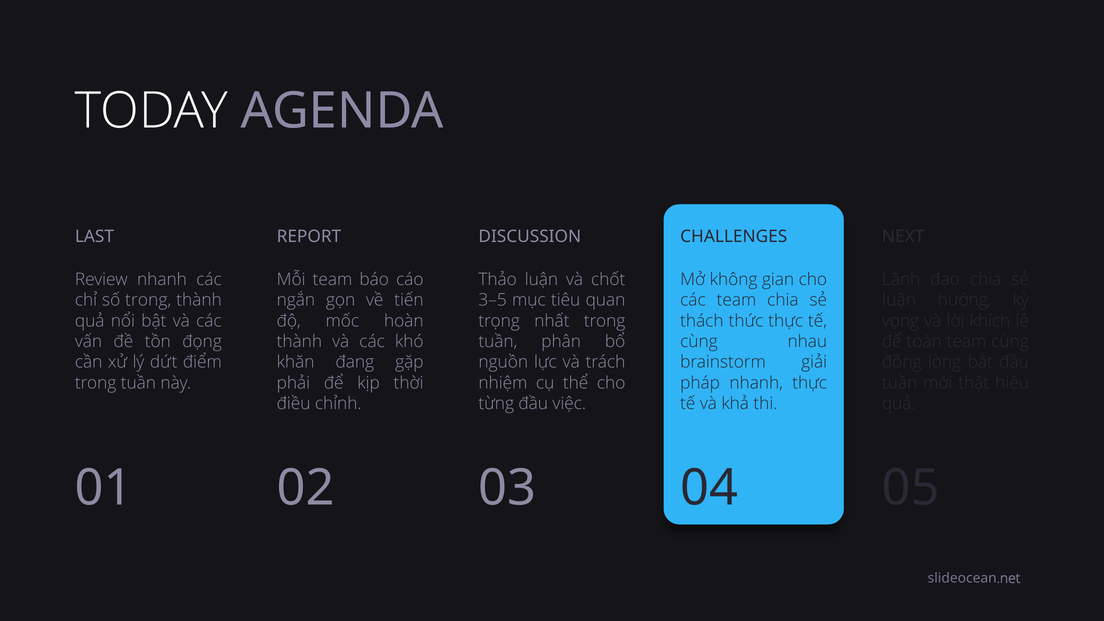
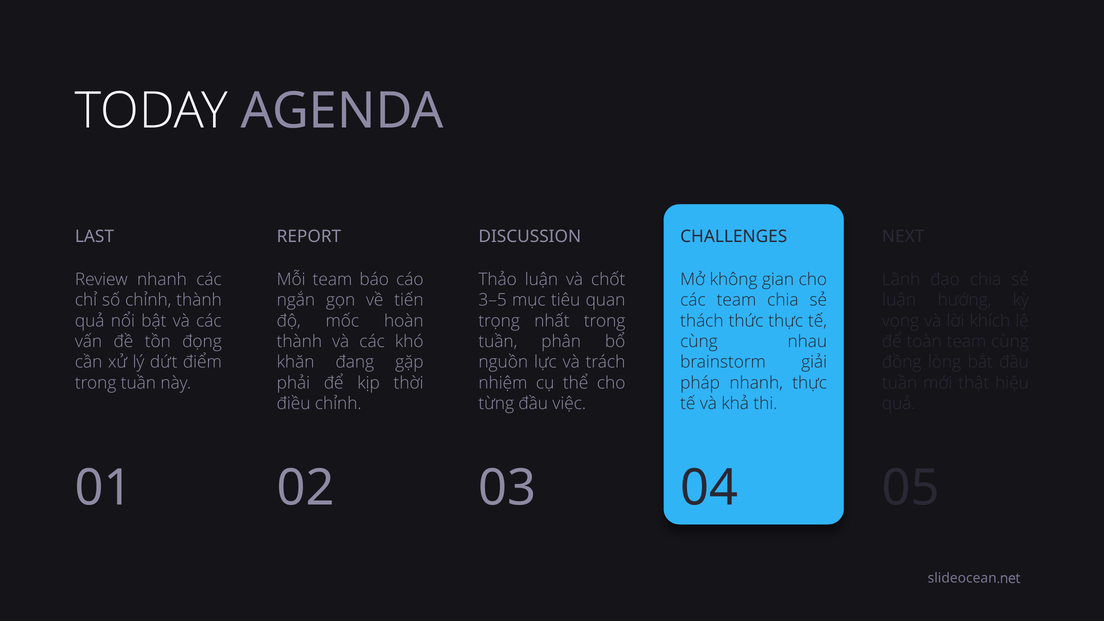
số trong: trong -> chỉnh
